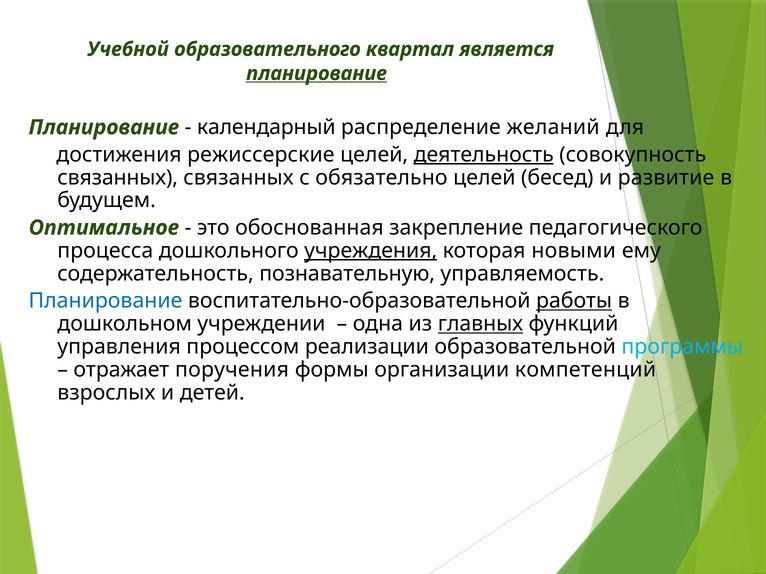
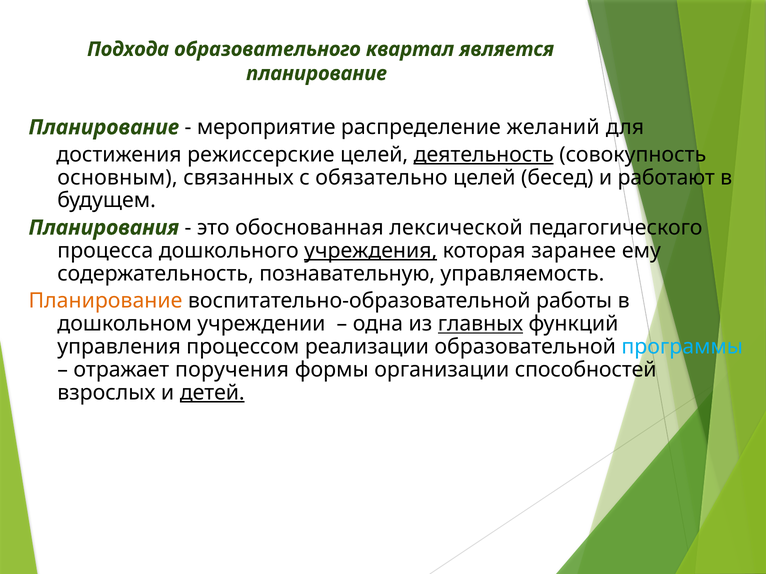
Учебной: Учебной -> Подхода
планирование at (317, 74) underline: present -> none
календарный: календарный -> мероприятие
связанных at (118, 178): связанных -> основным
развитие: развитие -> работают
Оптимальное: Оптимальное -> Планирования
закрепление: закрепление -> лексической
новыми: новыми -> заранее
Планирование at (106, 301) colour: blue -> orange
работы underline: present -> none
компетенций: компетенций -> способностей
детей underline: none -> present
